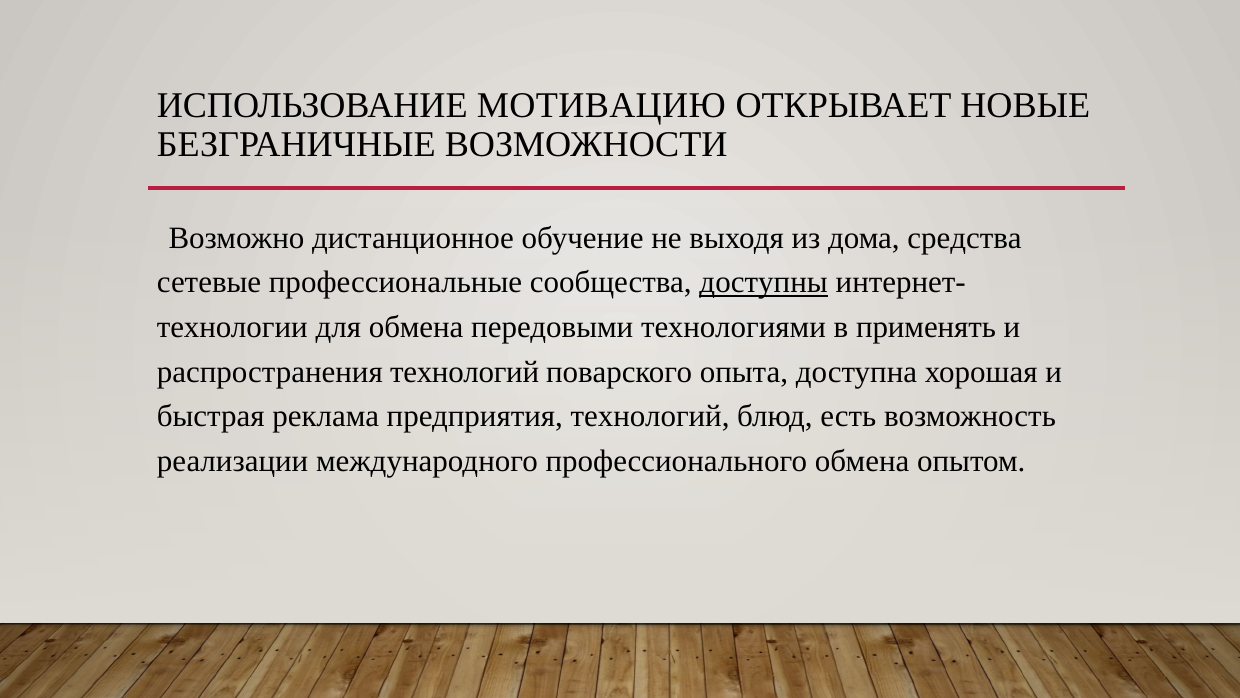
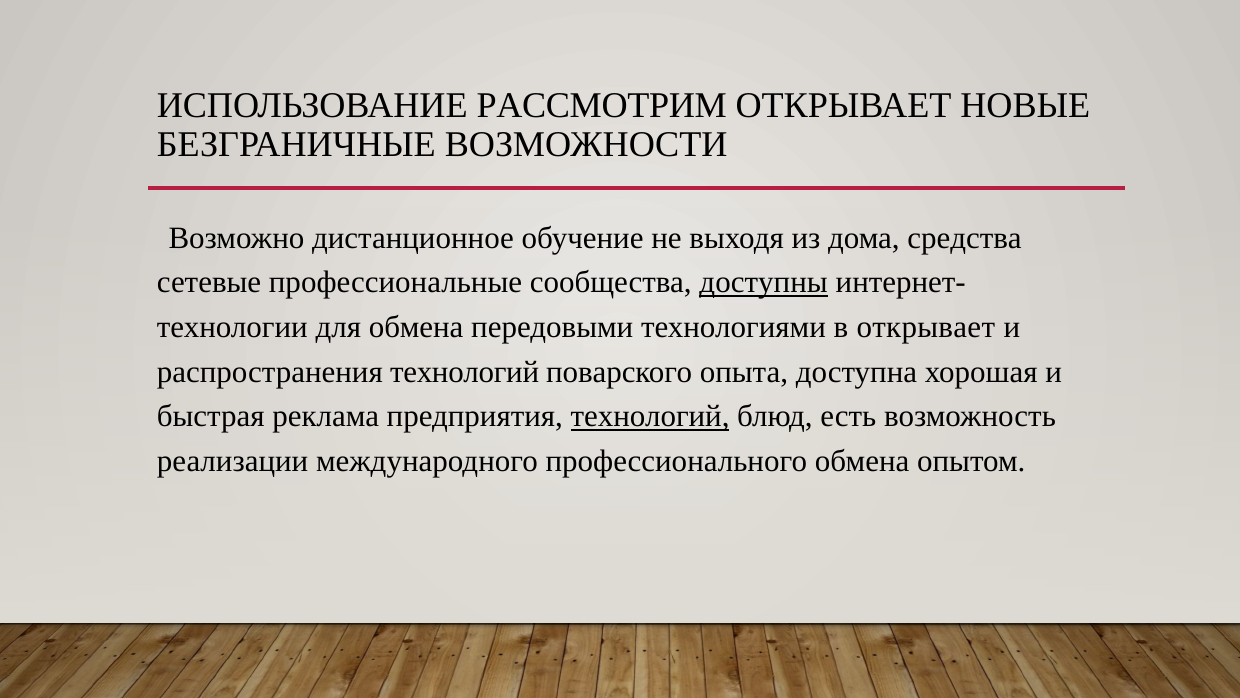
МОТИВАЦИЮ: МОТИВАЦИЮ -> РАССМОТРИМ
в применять: применять -> открывает
технологий at (650, 416) underline: none -> present
